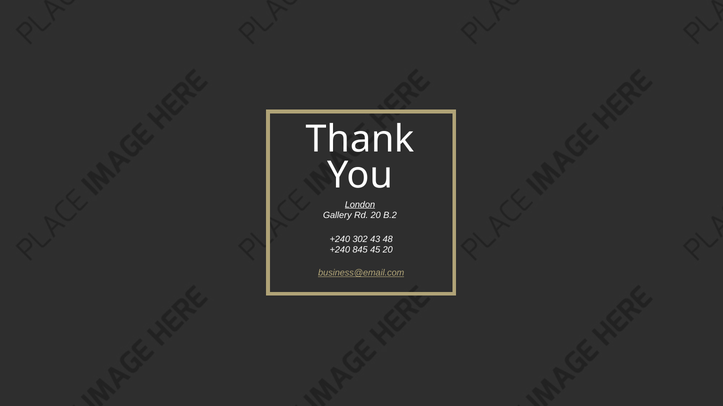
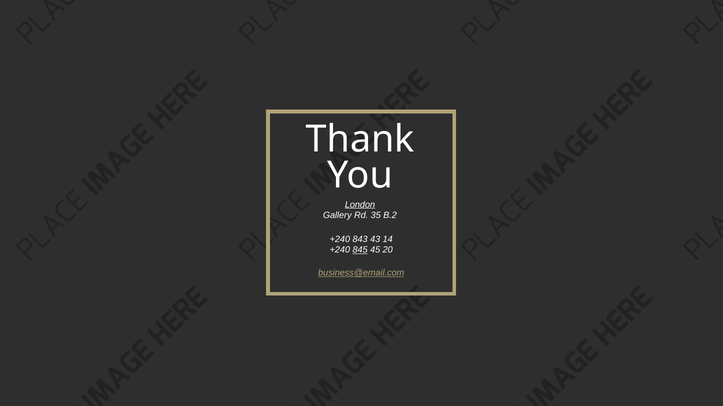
Rd 20: 20 -> 35
302: 302 -> 843
48: 48 -> 14
845 underline: none -> present
